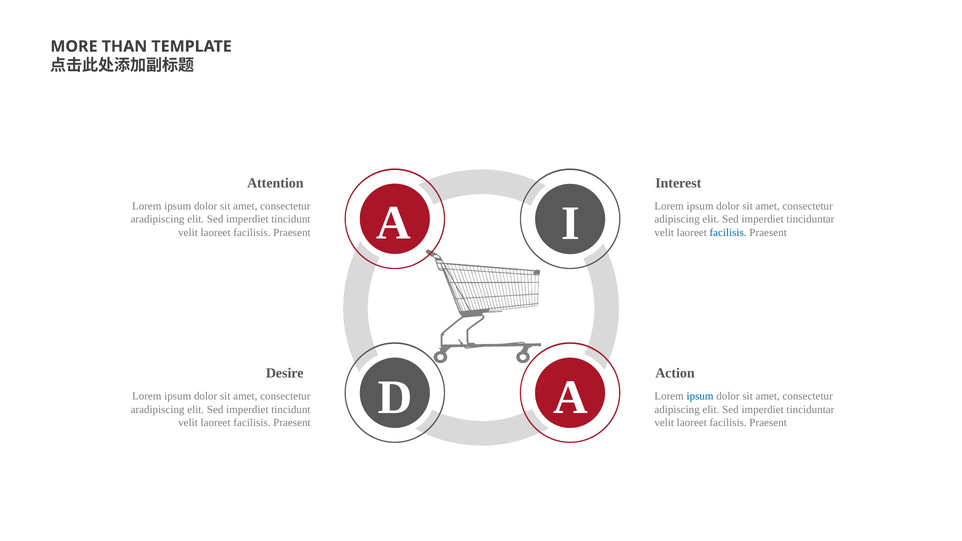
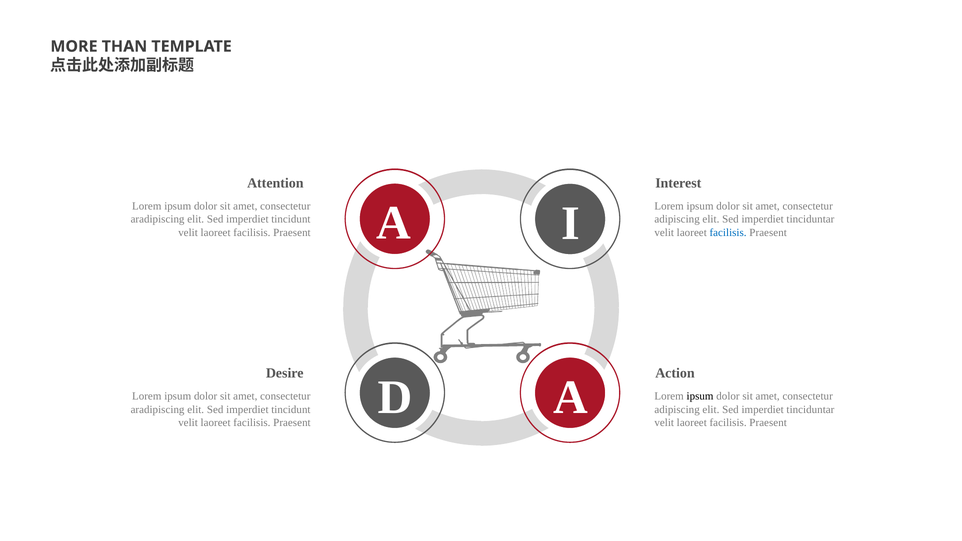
ipsum at (700, 396) colour: blue -> black
